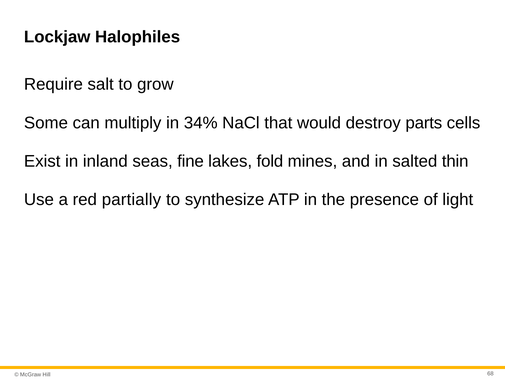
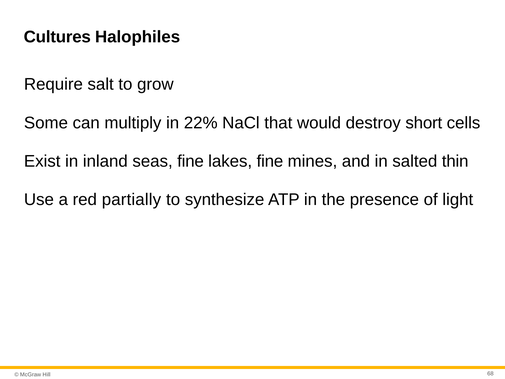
Lockjaw: Lockjaw -> Cultures
34%: 34% -> 22%
parts: parts -> short
lakes fold: fold -> fine
